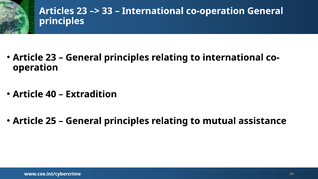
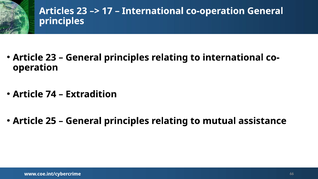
33: 33 -> 17
40: 40 -> 74
